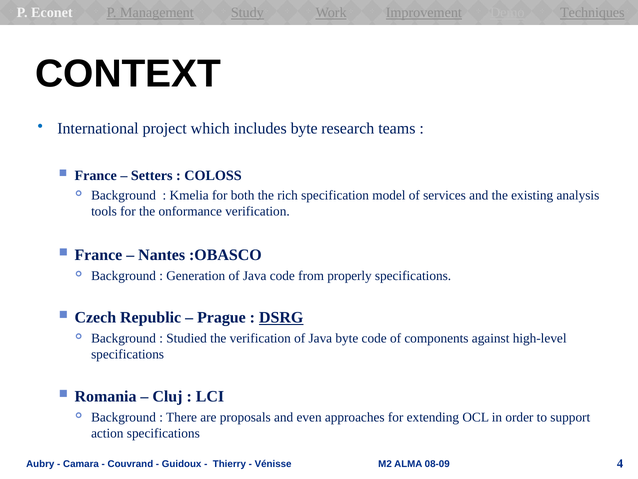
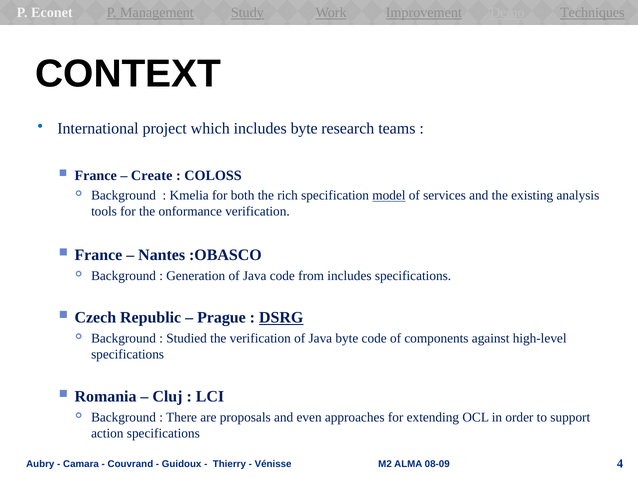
Setters: Setters -> Create
model underline: none -> present
from properly: properly -> includes
